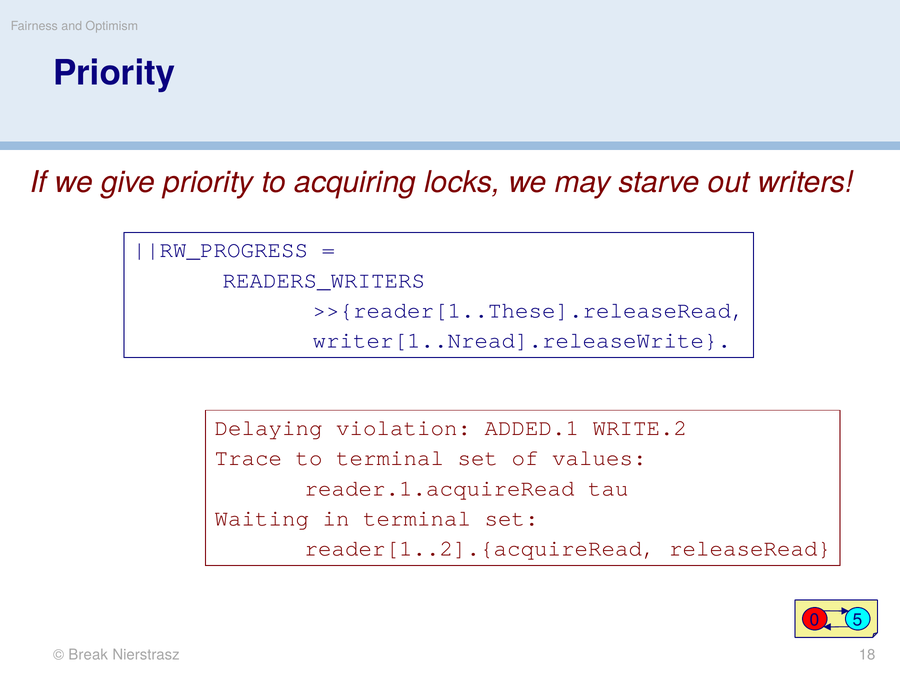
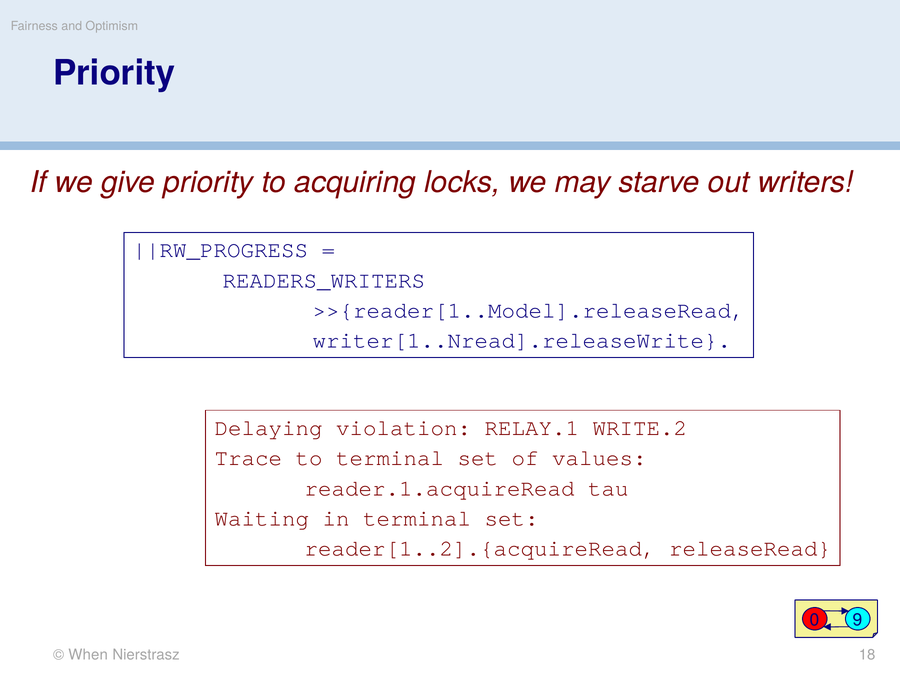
>>{reader[1..These].releaseRead: >>{reader[1..These].releaseRead -> >>{reader[1..Model].releaseRead
ADDED.1: ADDED.1 -> RELAY.1
5: 5 -> 9
Break: Break -> When
